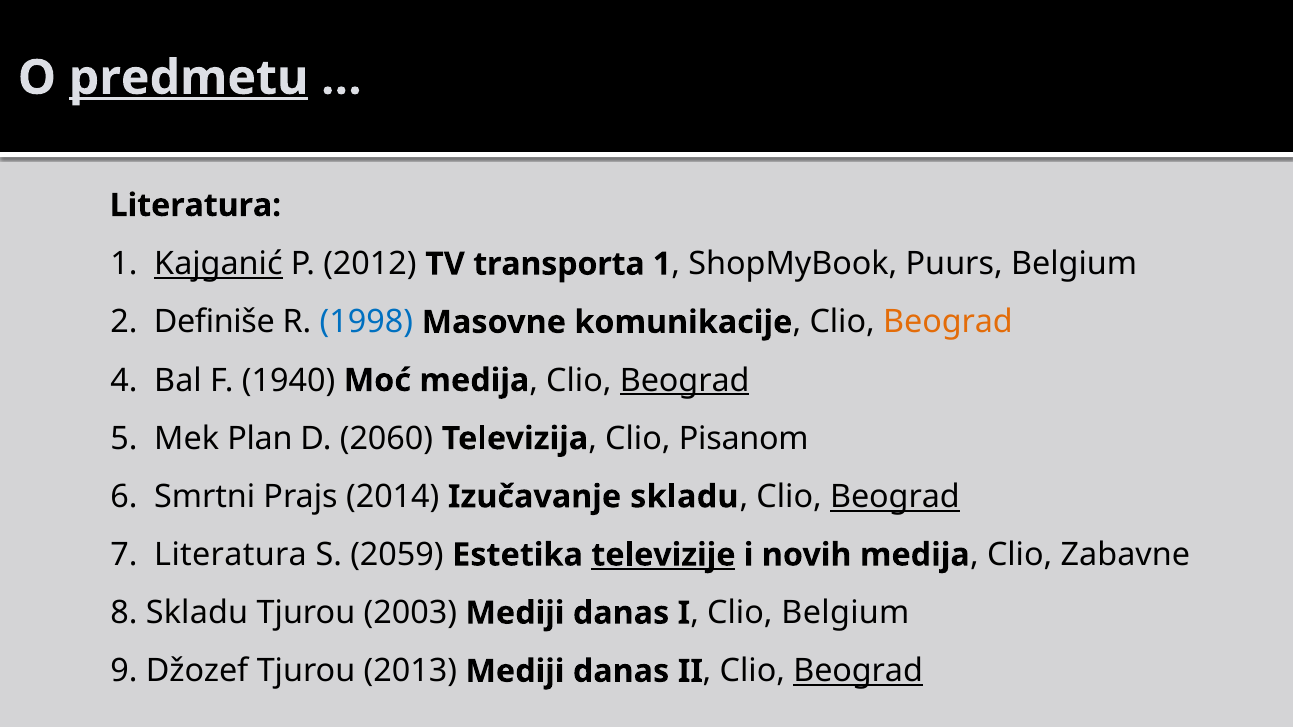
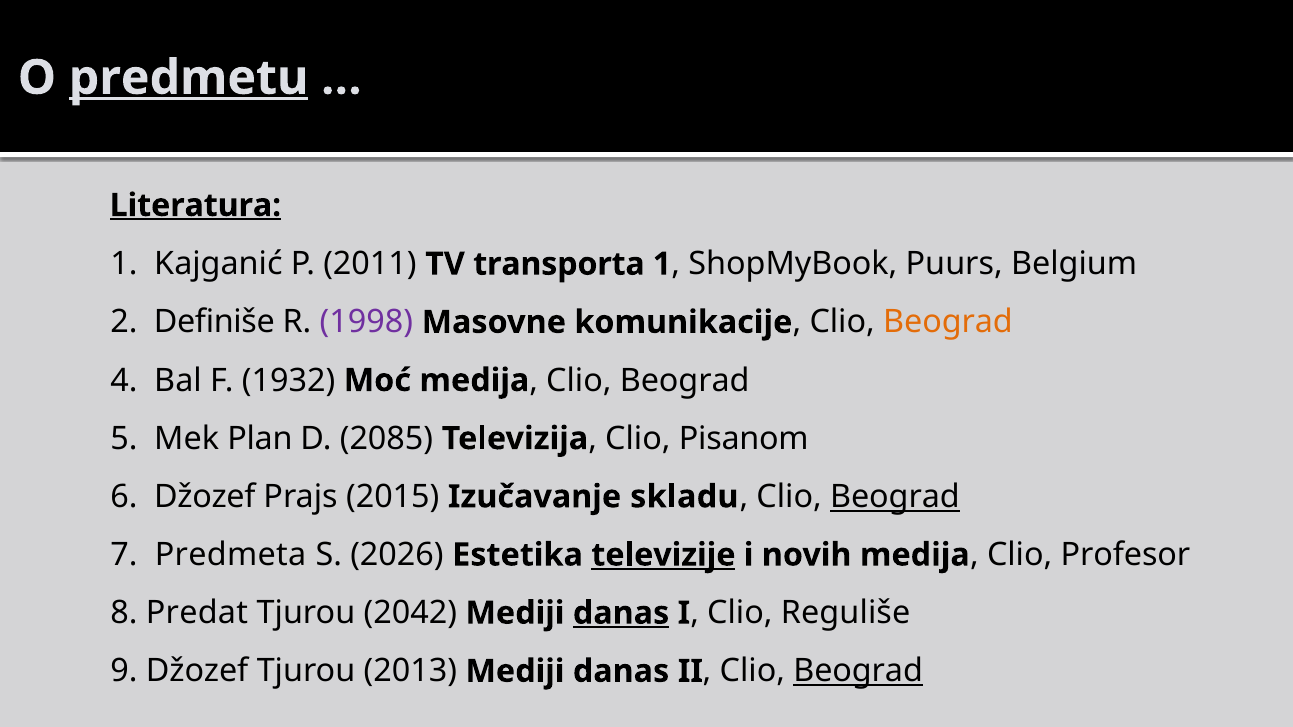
Literatura at (195, 205) underline: none -> present
Kajganić underline: present -> none
2012: 2012 -> 2011
1998 colour: blue -> purple
1940: 1940 -> 1932
Beograd at (685, 381) underline: present -> none
2060: 2060 -> 2085
6 Smrtni: Smrtni -> Džozef
2014: 2014 -> 2015
7 Literatura: Literatura -> Predmeta
2059: 2059 -> 2026
Zabavne: Zabavne -> Profesor
8 Skladu: Skladu -> Predat
2003: 2003 -> 2042
danas at (621, 613) underline: none -> present
Clio Belgium: Belgium -> Reguliše
